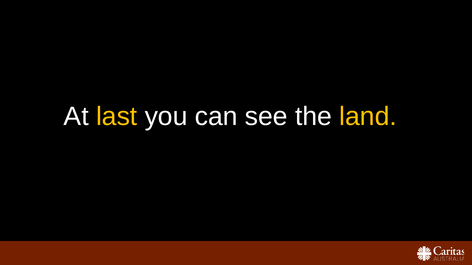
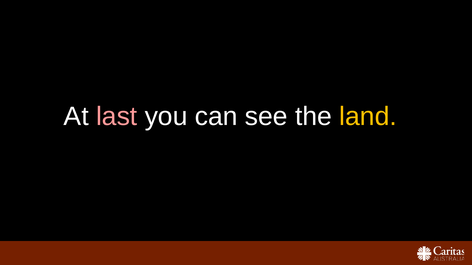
last colour: yellow -> pink
